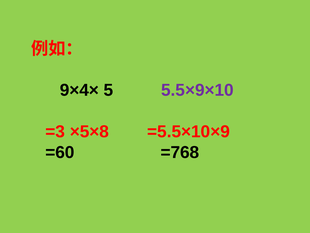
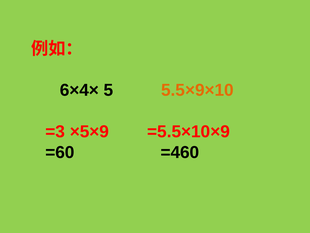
9×4×: 9×4× -> 6×4×
5.5×9×10 colour: purple -> orange
×5×8: ×5×8 -> ×5×9
=768: =768 -> =460
